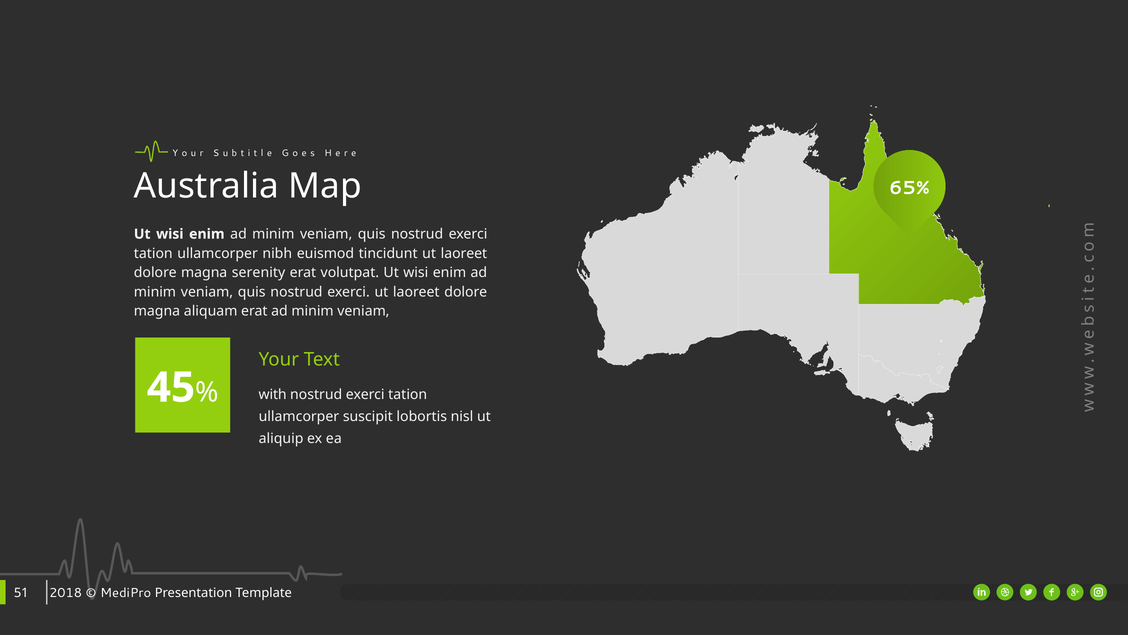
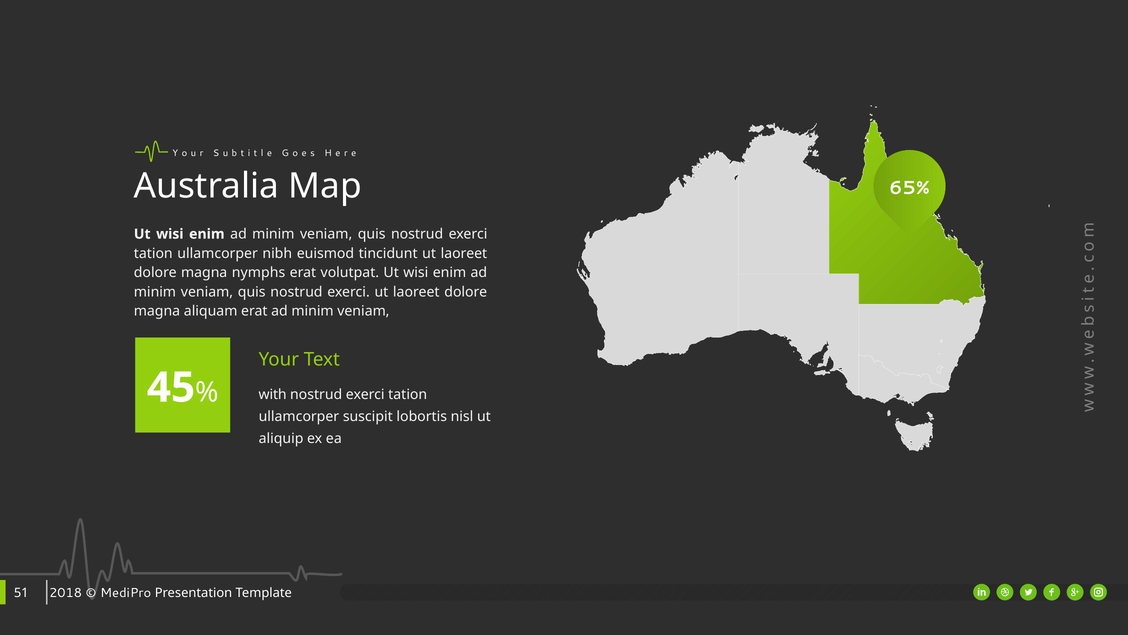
serenity: serenity -> nymphs
